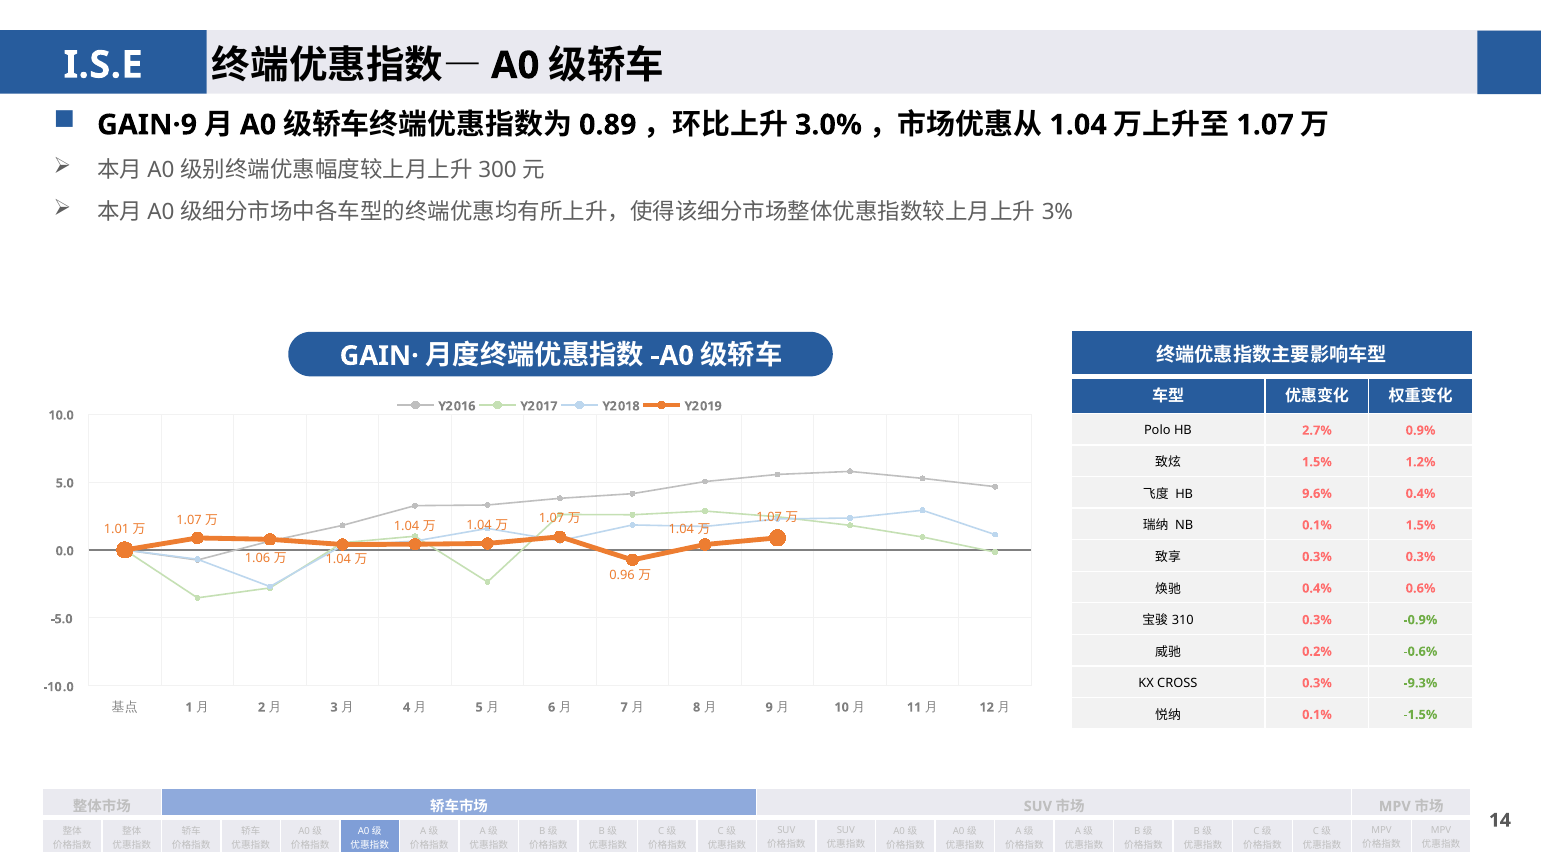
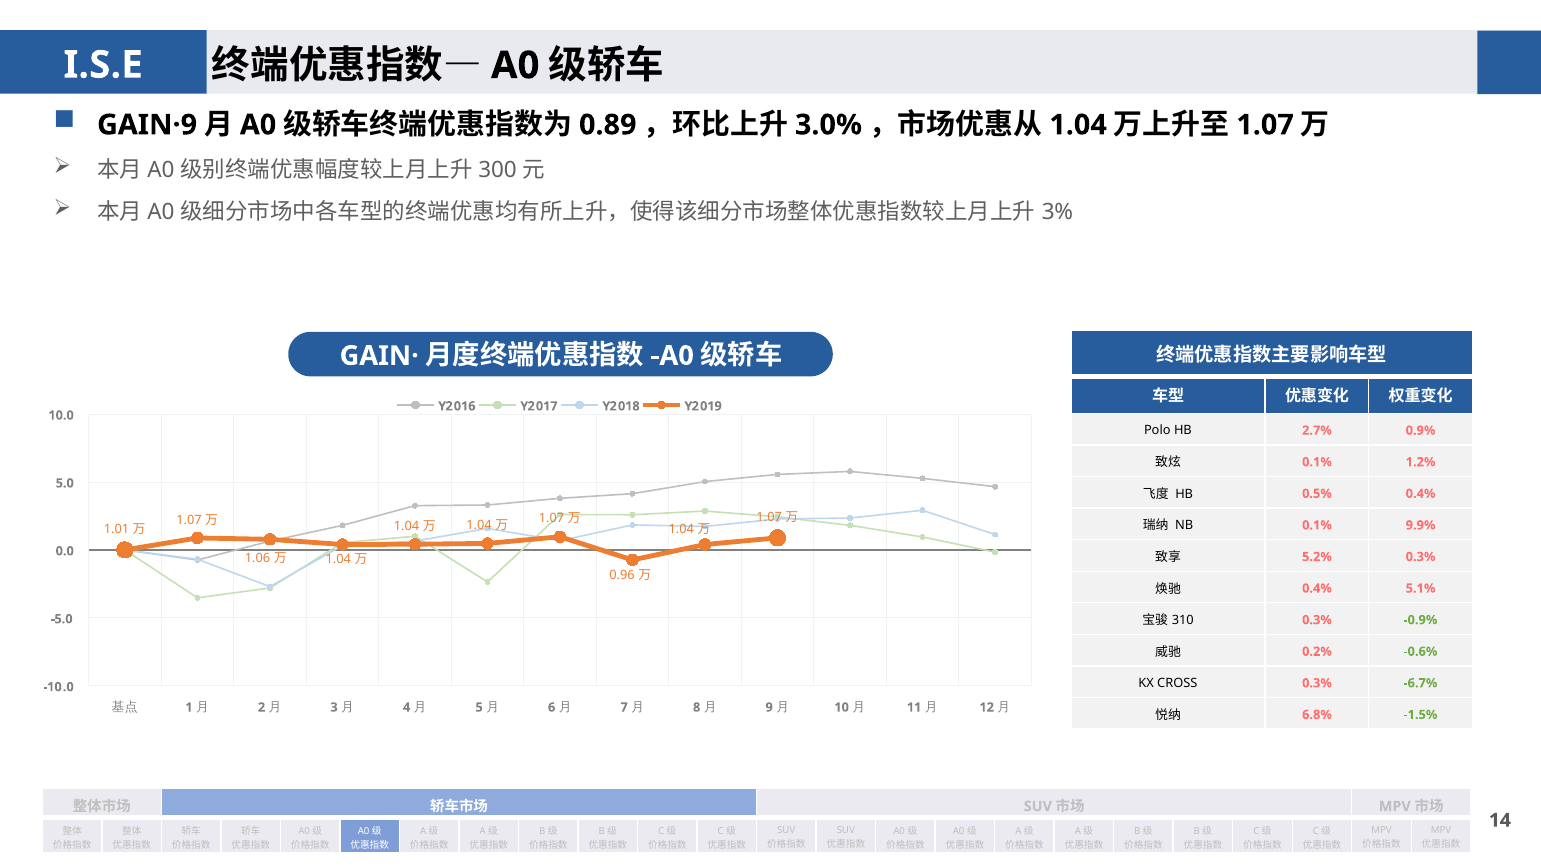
1.5% at (1317, 462): 1.5% -> 0.1%
9.6%: 9.6% -> 0.5%
0.1% 1.5%: 1.5% -> 9.9%
0.3% at (1317, 557): 0.3% -> 5.2%
0.6%: 0.6% -> 5.1%
-9.3%: -9.3% -> -6.7%
0.1% at (1317, 715): 0.1% -> 6.8%
